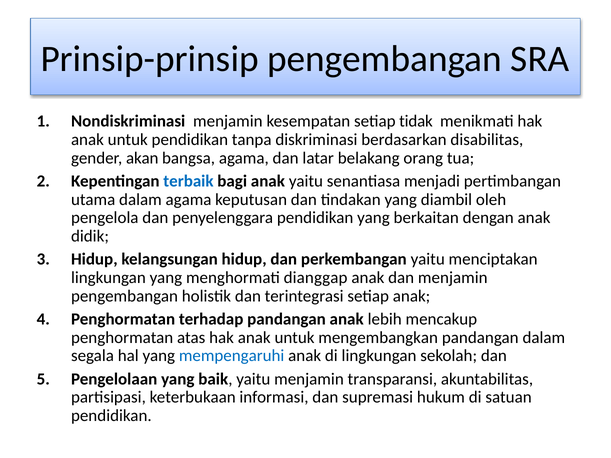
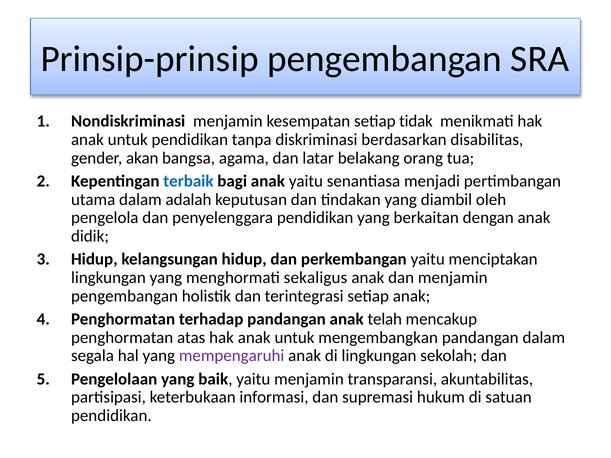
dalam agama: agama -> adalah
dianggap: dianggap -> sekaligus
lebih: lebih -> telah
mempengaruhi colour: blue -> purple
